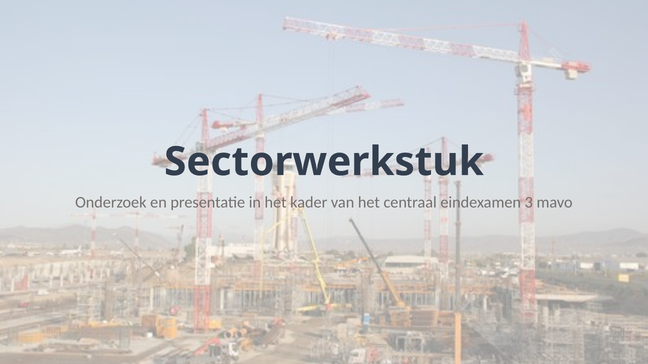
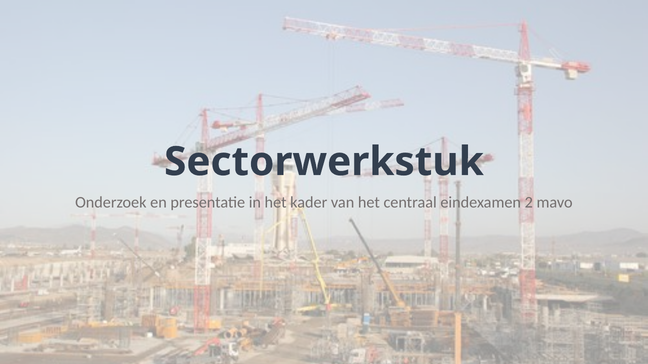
3: 3 -> 2
